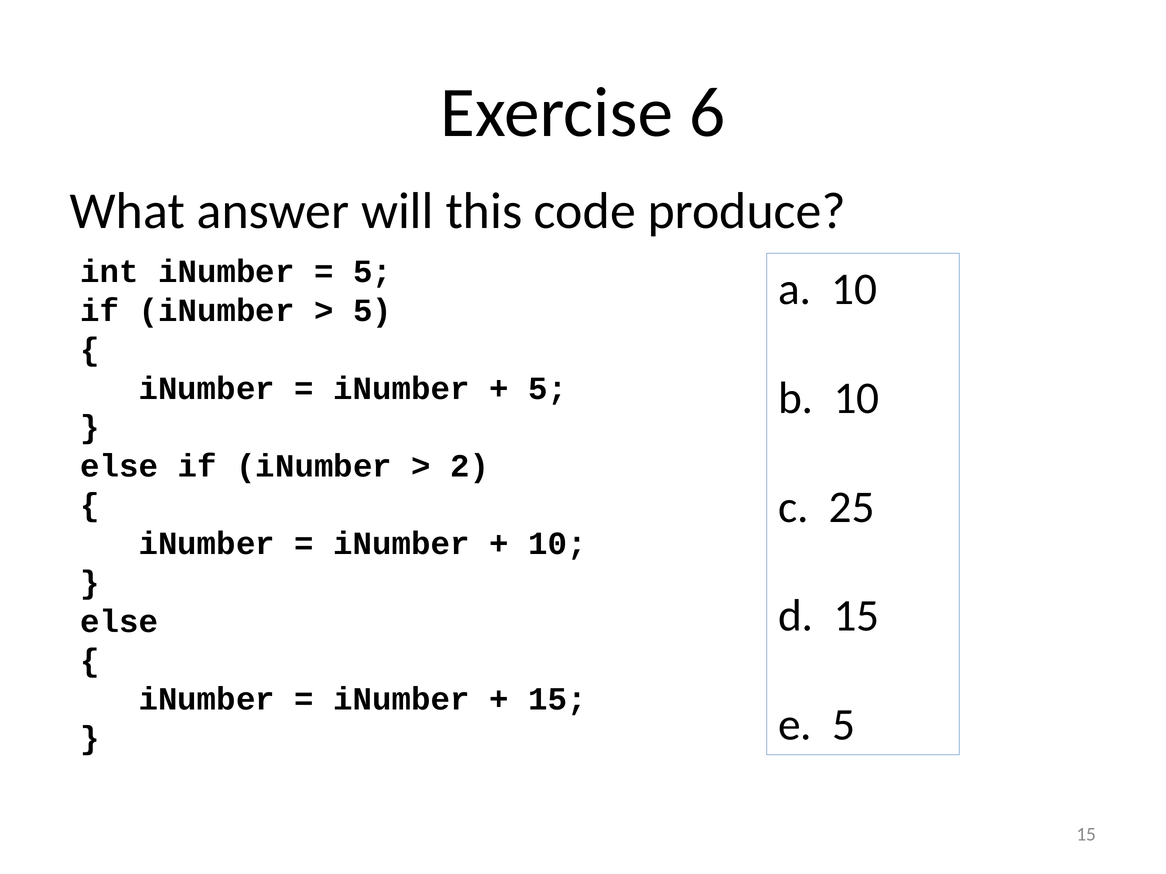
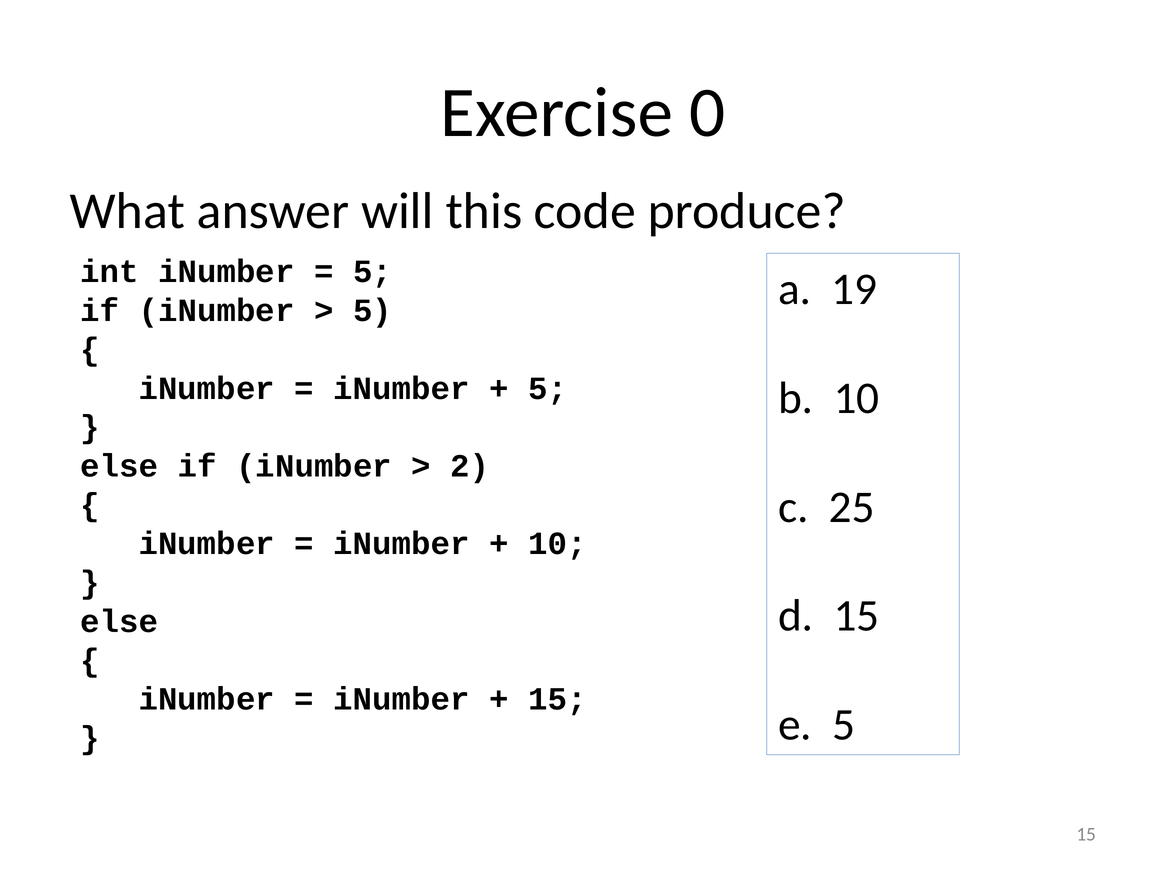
6: 6 -> 0
a 10: 10 -> 19
